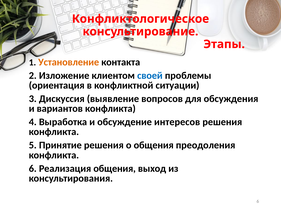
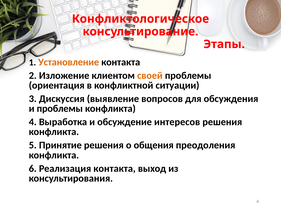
своей colour: blue -> orange
и вариантов: вариантов -> проблемы
Реализация общения: общения -> контакта
